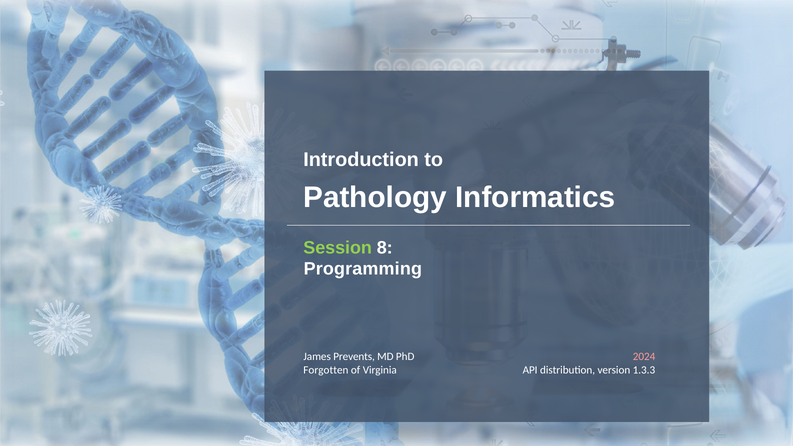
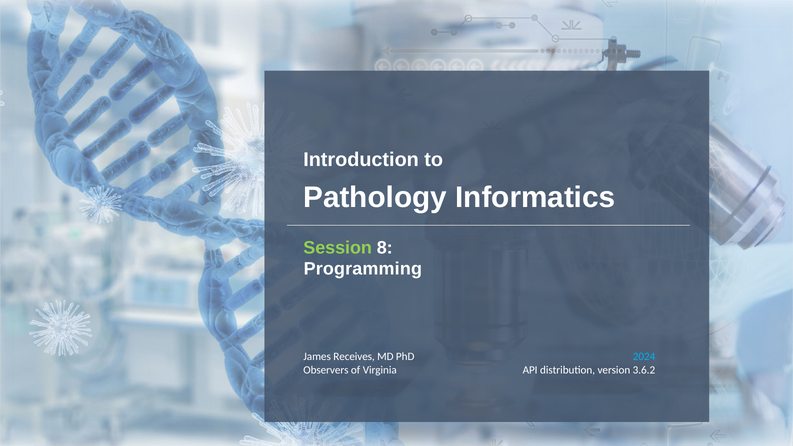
Prevents: Prevents -> Receives
2024 colour: pink -> light blue
Forgotten: Forgotten -> Observers
1.3.3: 1.3.3 -> 3.6.2
